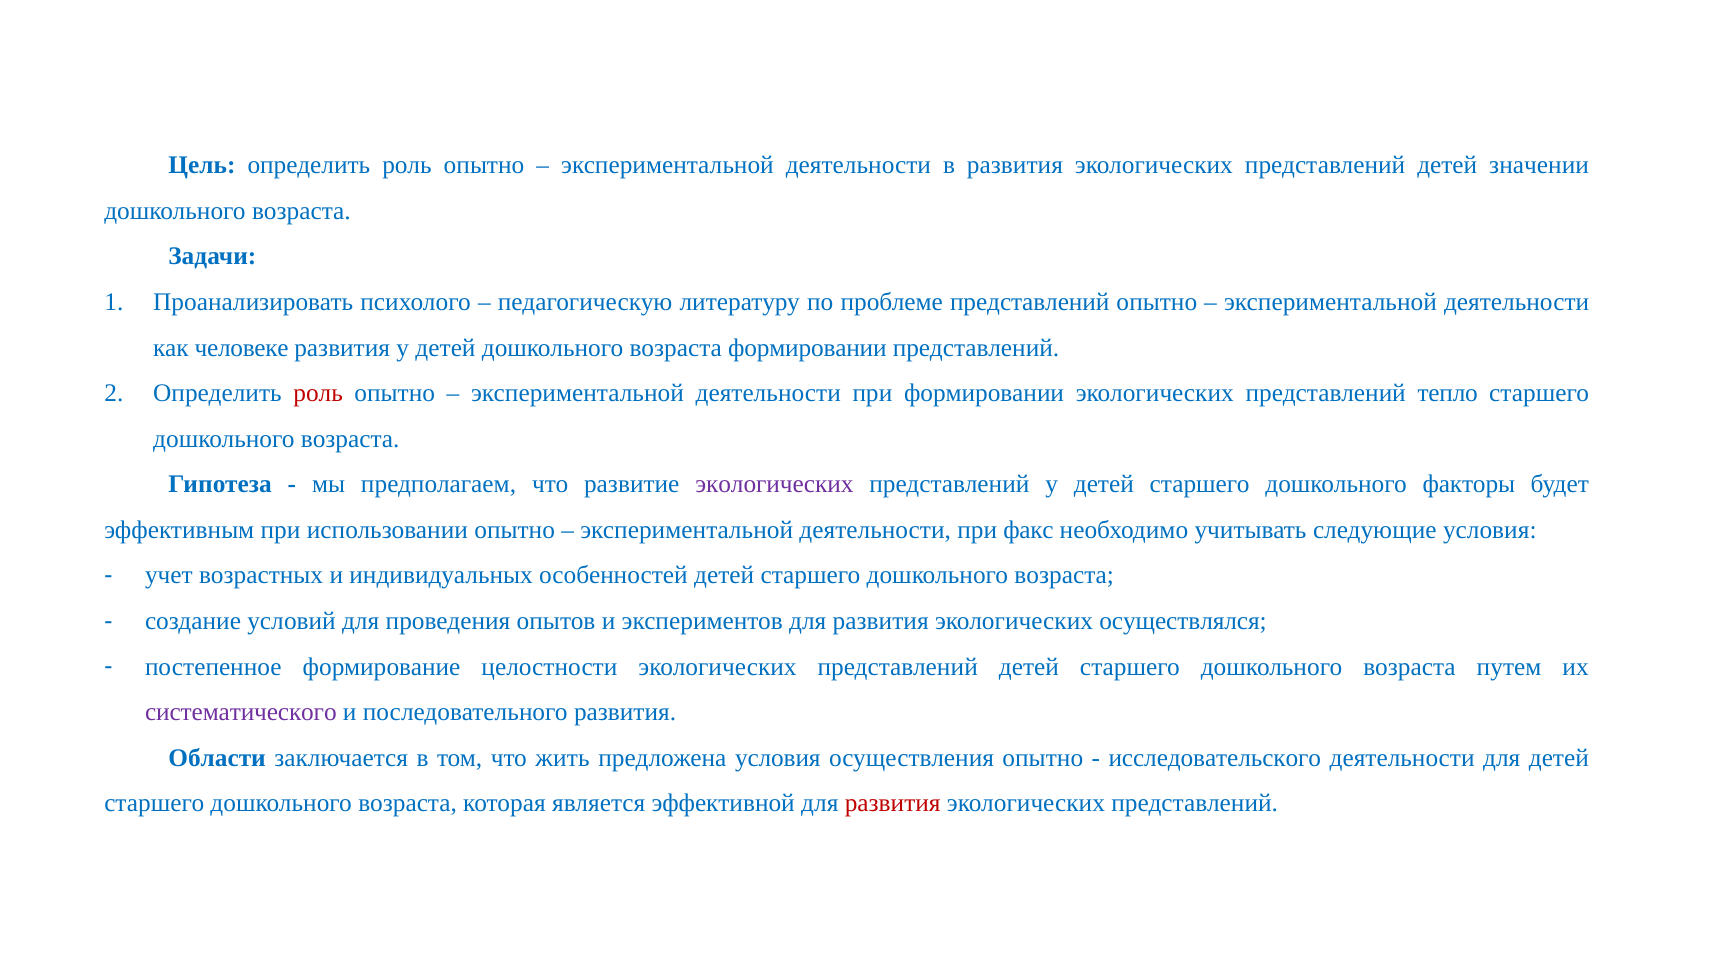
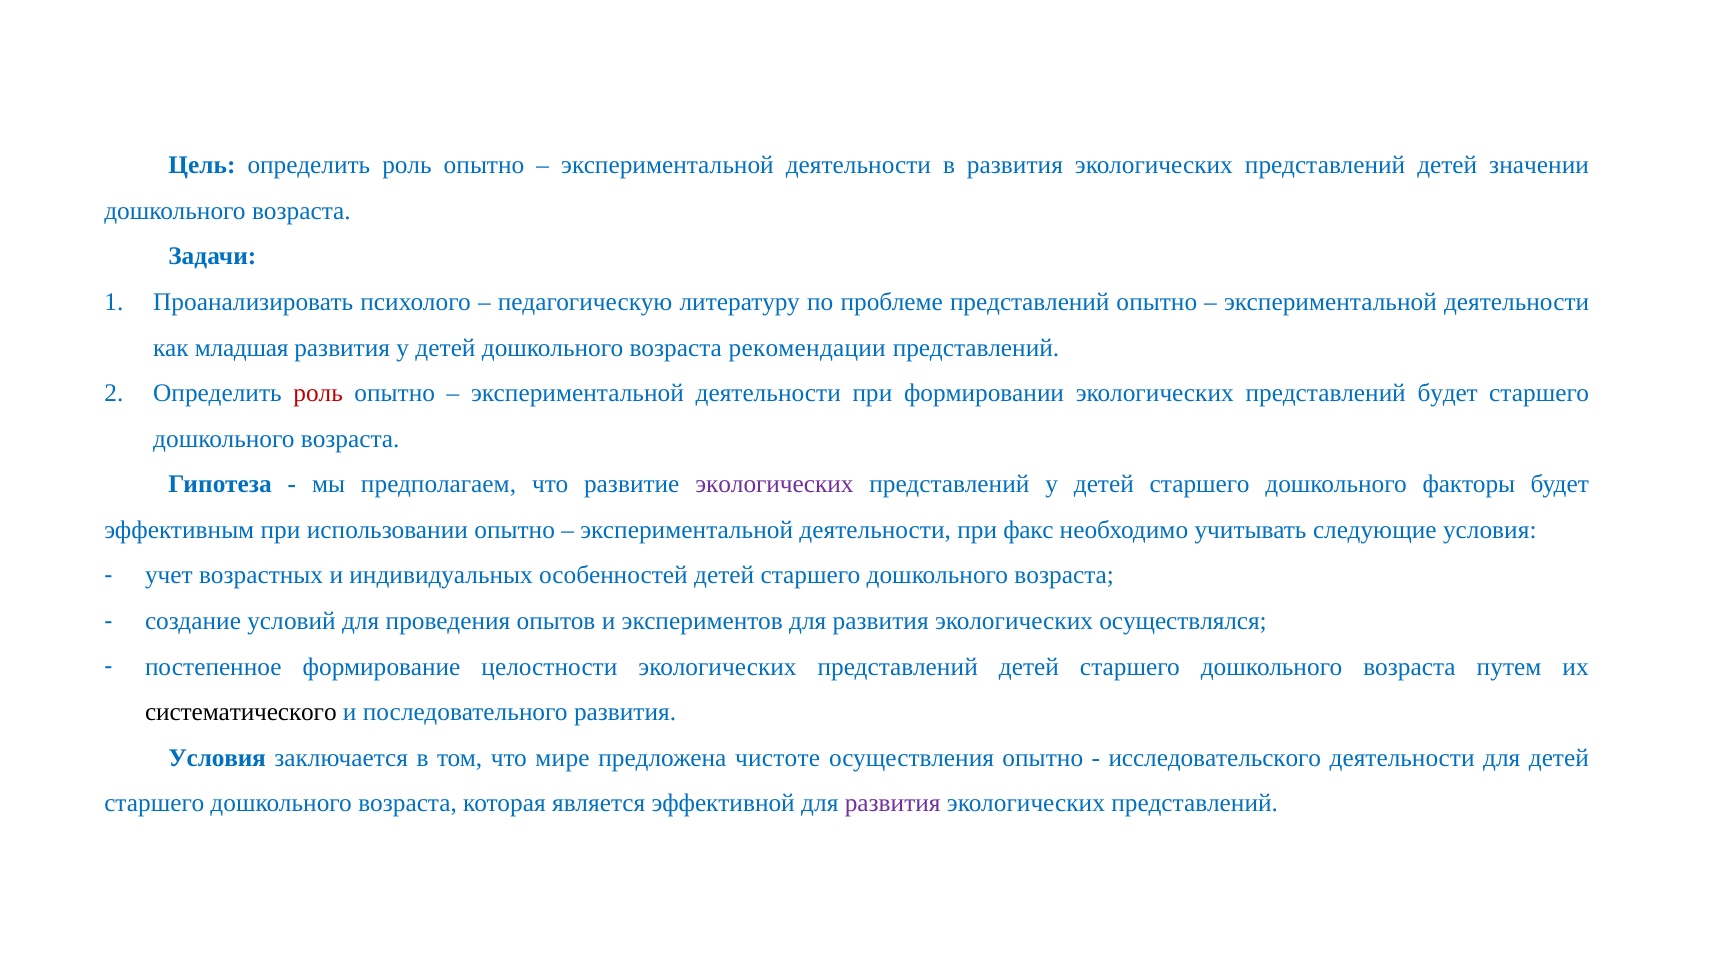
человеке: человеке -> младшая
возраста формировании: формировании -> рекомендации
представлений тепло: тепло -> будет
систематического colour: purple -> black
Области at (217, 758): Области -> Условия
жить: жить -> мире
предложена условия: условия -> чистоте
развития at (893, 803) colour: red -> purple
